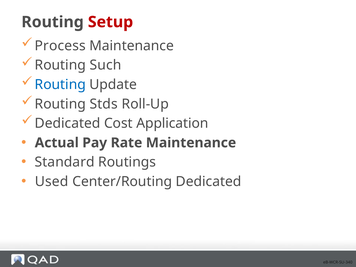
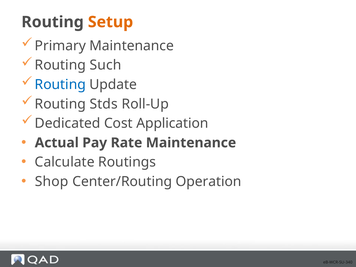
Setup colour: red -> orange
Process: Process -> Primary
Standard: Standard -> Calculate
Used: Used -> Shop
Center/Routing Dedicated: Dedicated -> Operation
